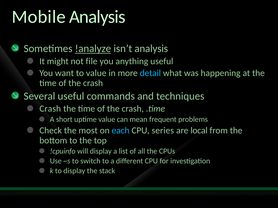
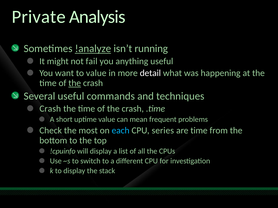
Mobile: Mobile -> Private
isn’t analysis: analysis -> running
file: file -> fail
detail colour: light blue -> white
the at (75, 83) underline: none -> present
are local: local -> time
